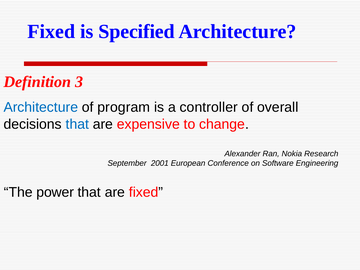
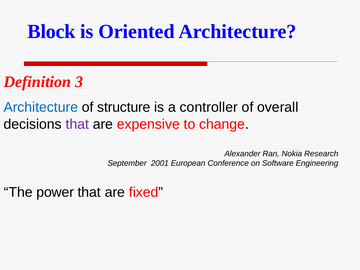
Fixed at (51, 31): Fixed -> Block
Specified: Specified -> Oriented
program: program -> structure
that at (77, 124) colour: blue -> purple
